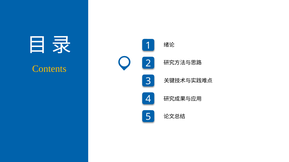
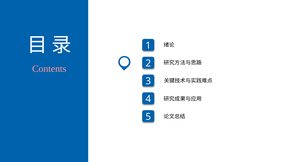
Contents colour: yellow -> pink
